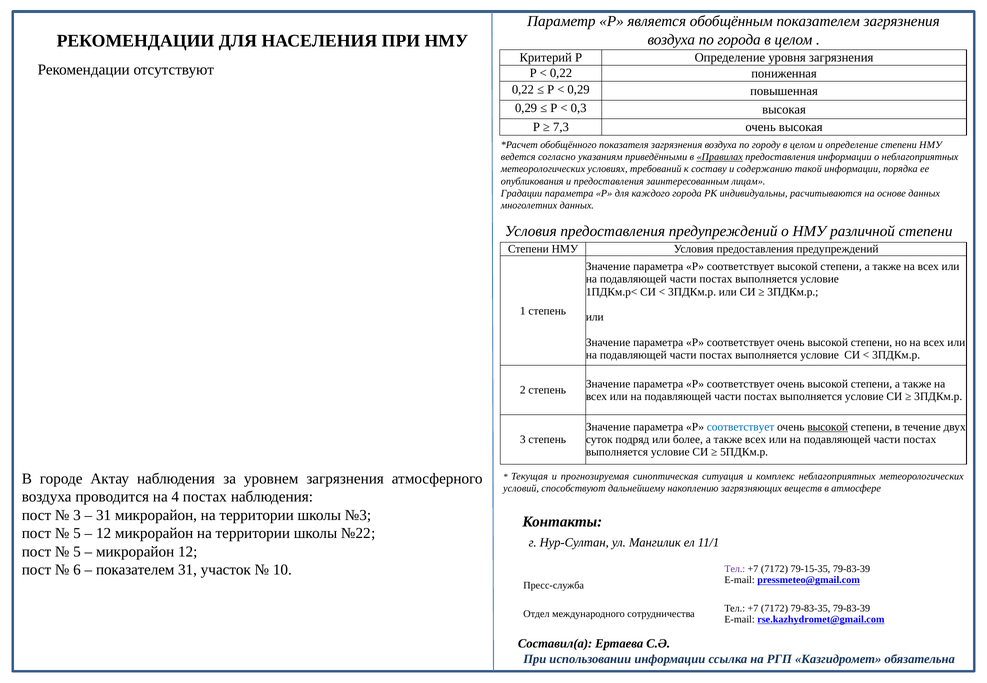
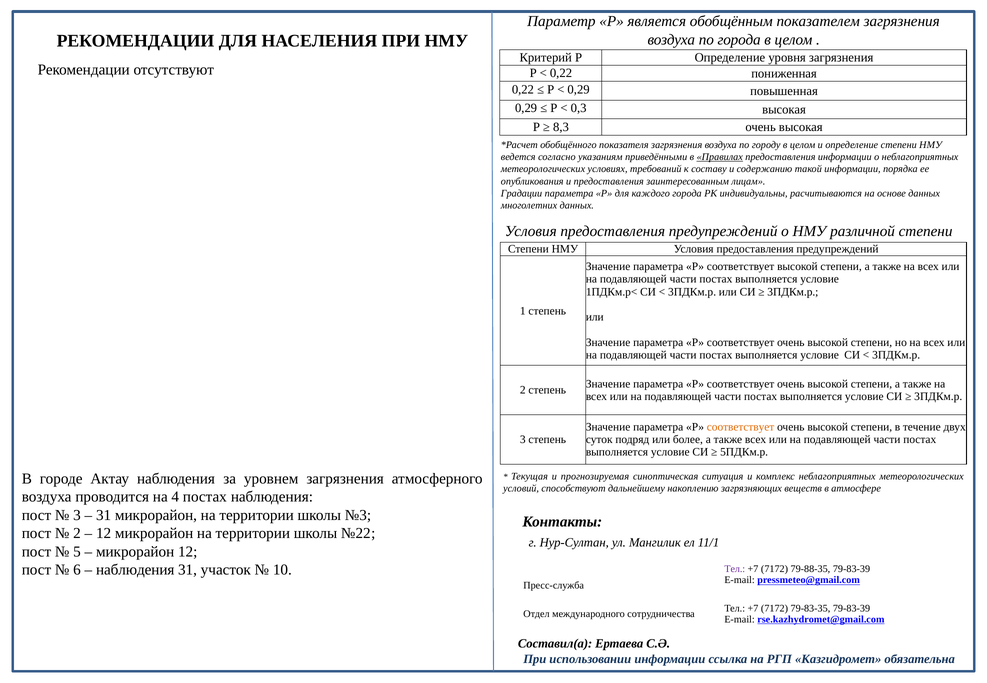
7,3: 7,3 -> 8,3
соответствует at (741, 427) colour: blue -> orange
высокой at (828, 427) underline: present -> none
5 at (77, 534): 5 -> 2
показателем at (135, 570): показателем -> наблюдения
79-15-35: 79-15-35 -> 79-88-35
